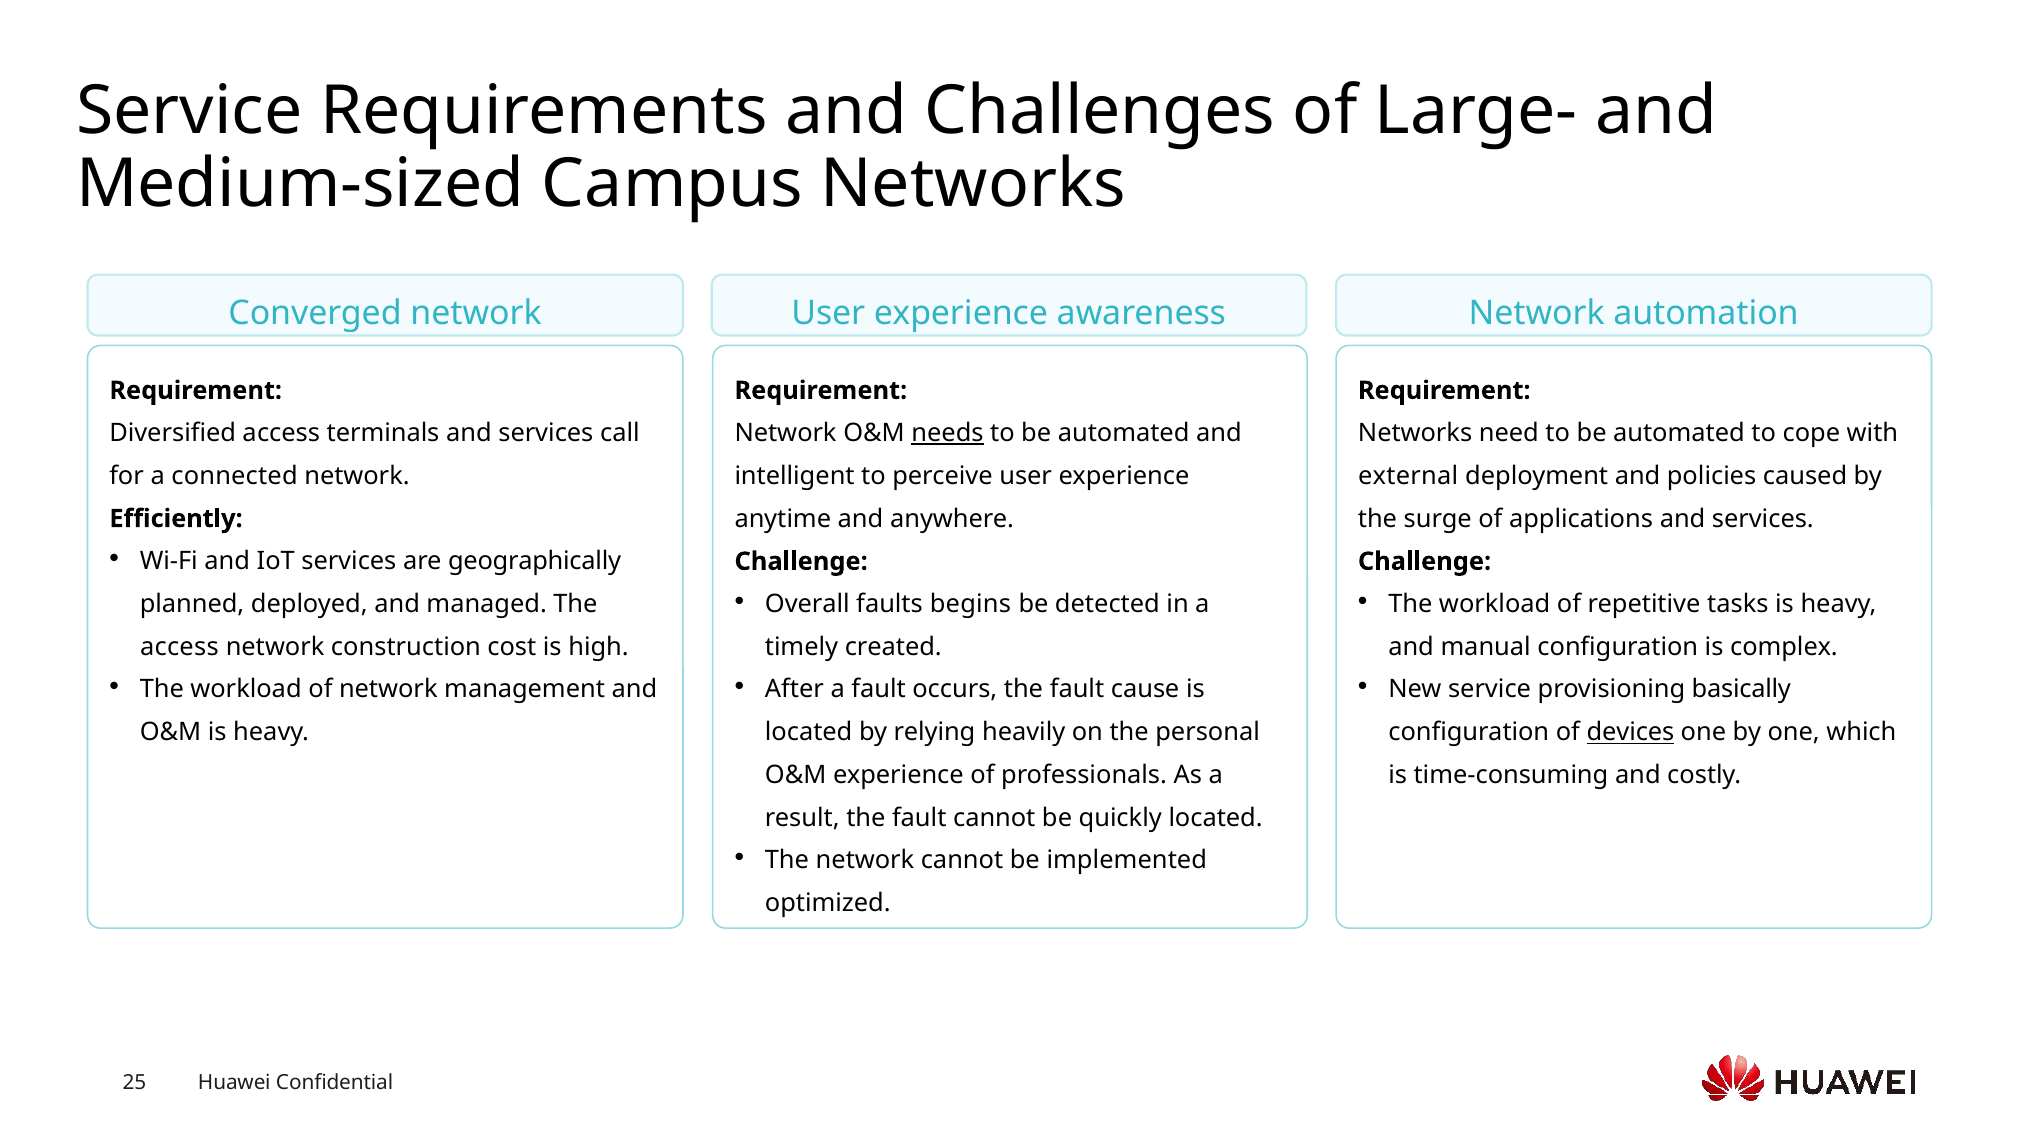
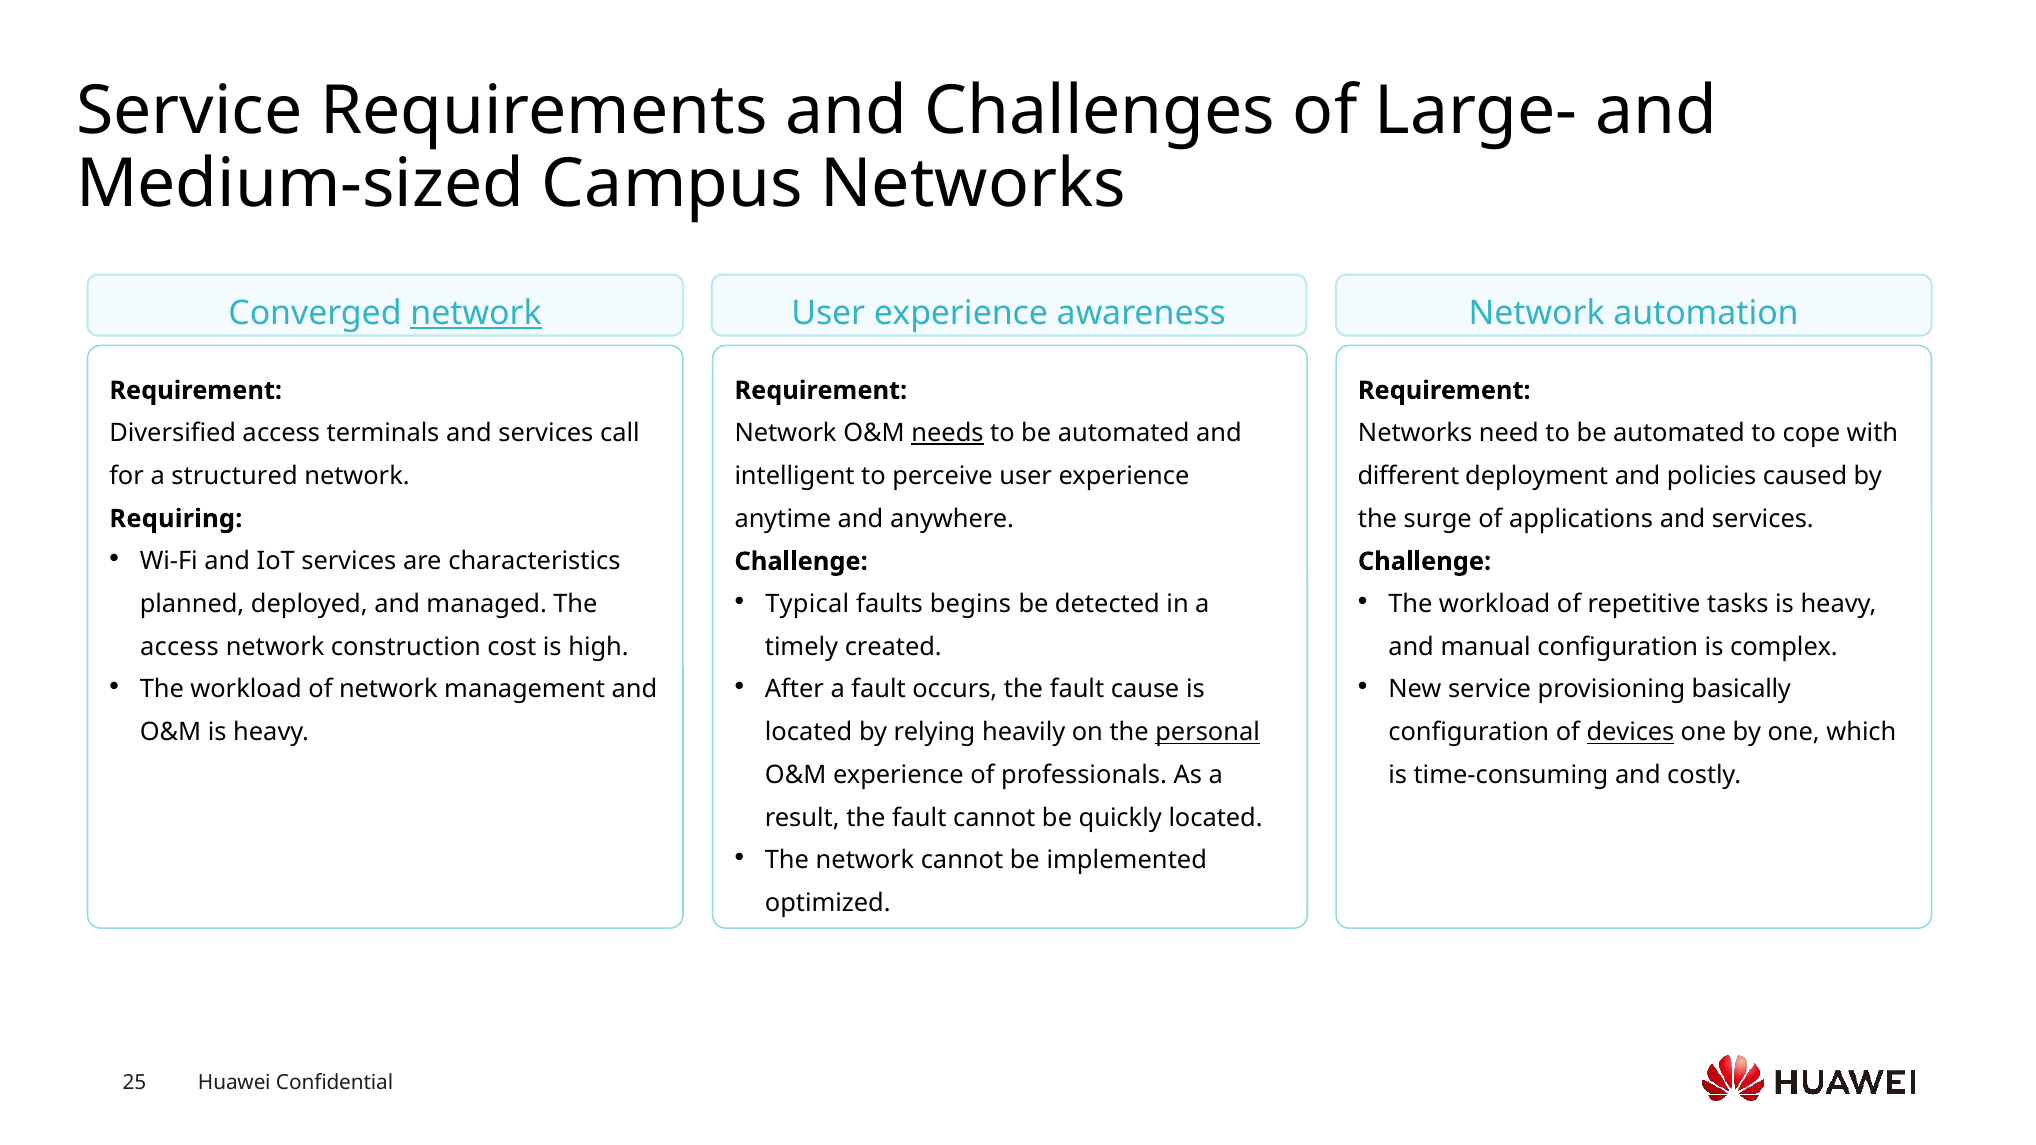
network at (476, 314) underline: none -> present
connected: connected -> structured
external: external -> different
Efficiently: Efficiently -> Requiring
geographically: geographically -> characteristics
Overall: Overall -> Typical
personal underline: none -> present
